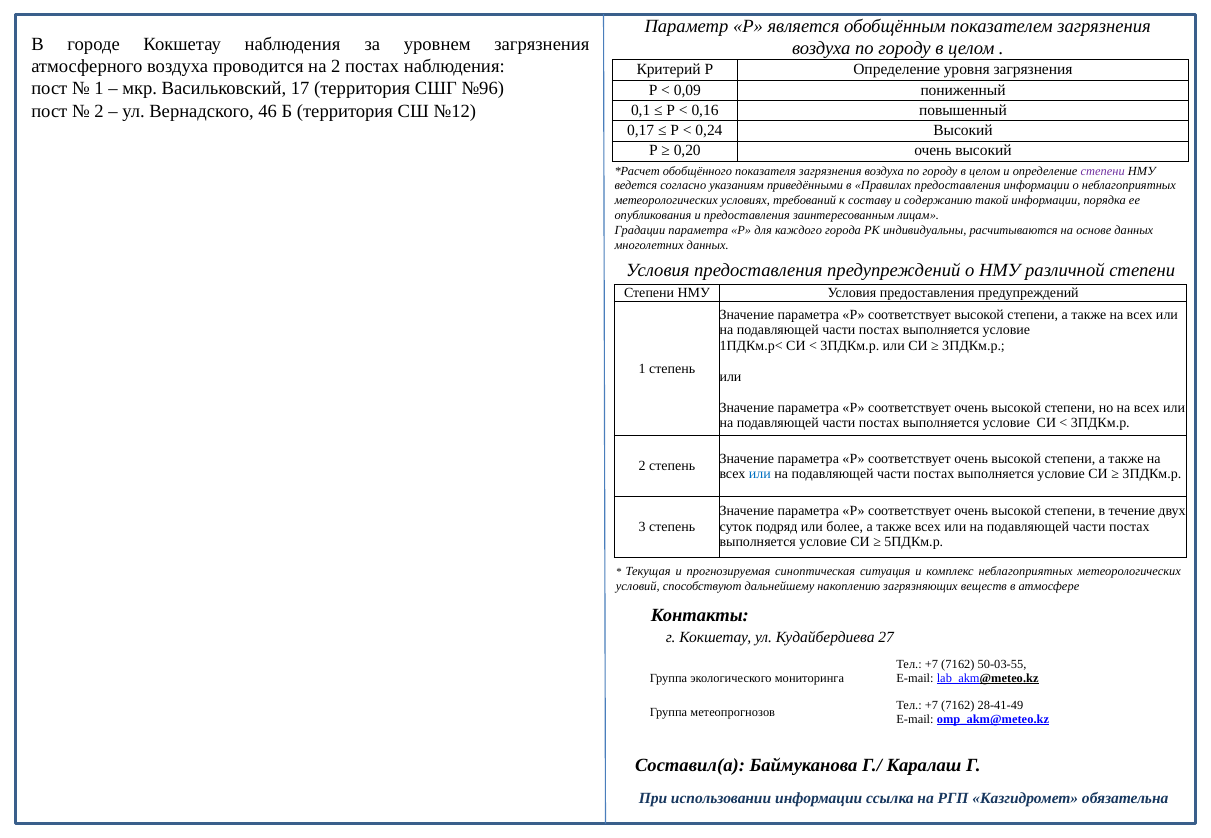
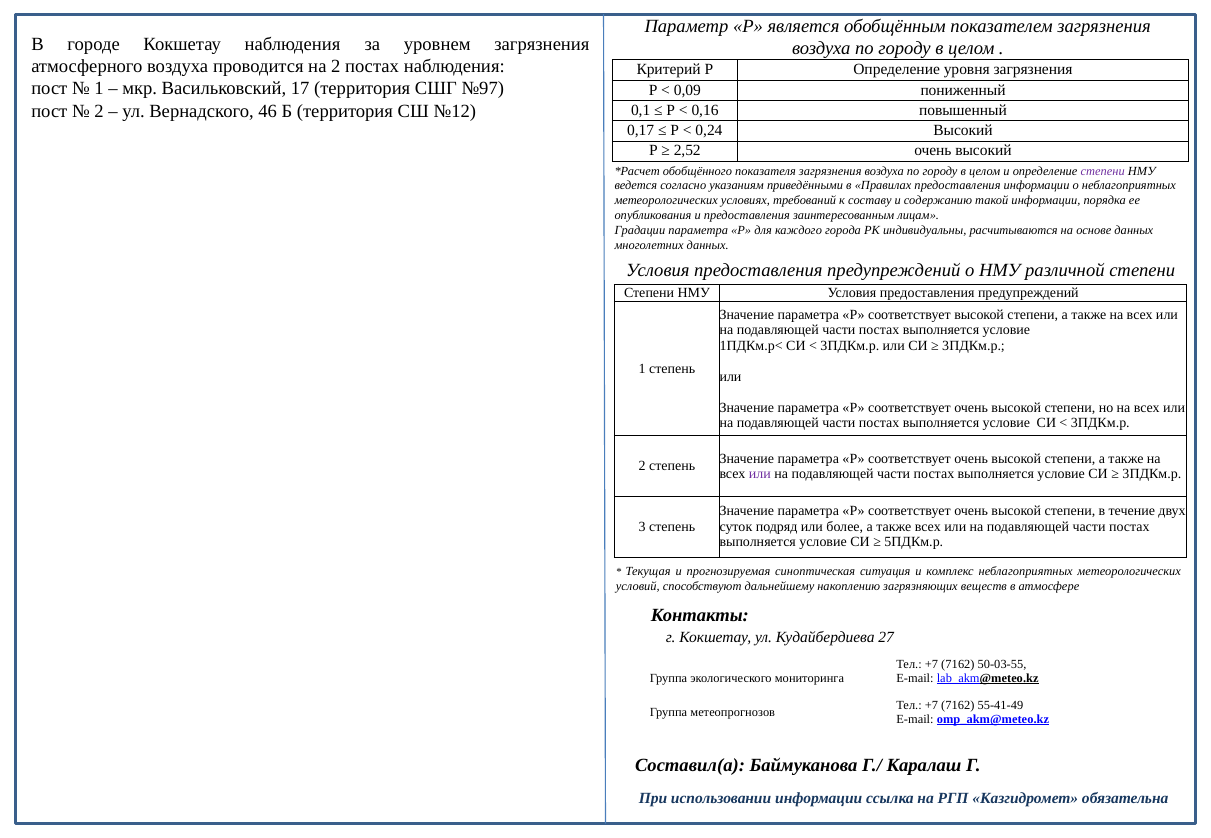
№96: №96 -> №97
0,20: 0,20 -> 2,52
или at (760, 474) colour: blue -> purple
28-41-49: 28-41-49 -> 55-41-49
